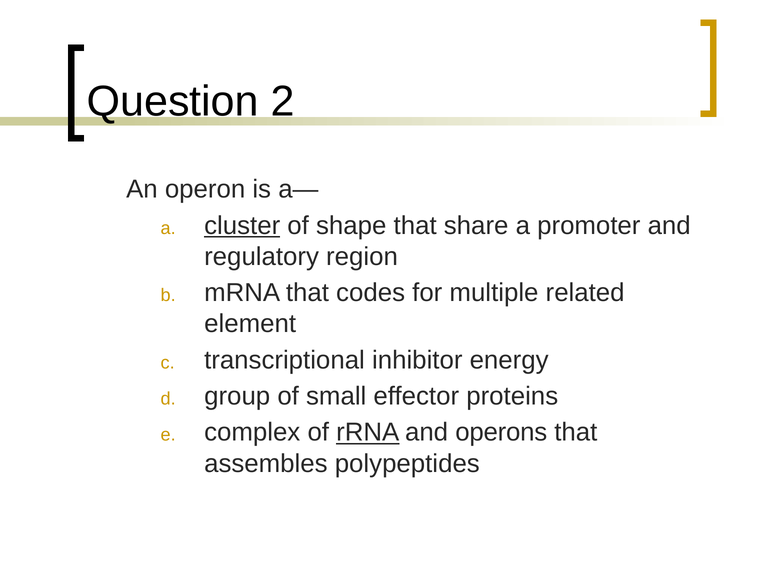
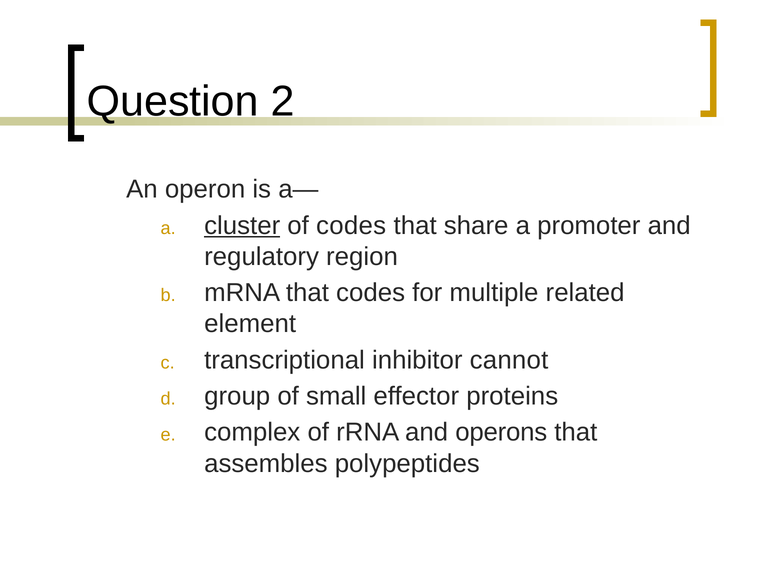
of shape: shape -> codes
energy: energy -> cannot
rRNA underline: present -> none
